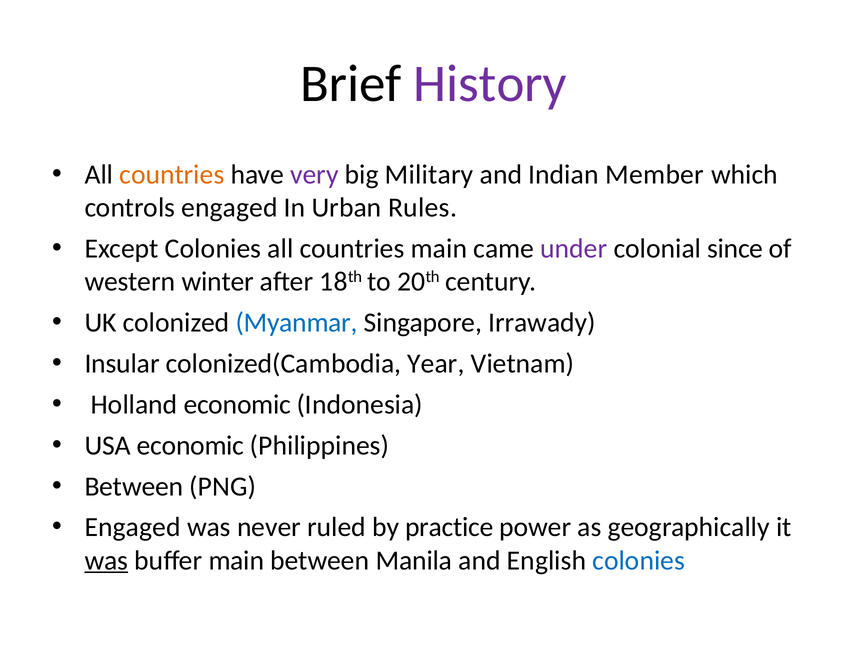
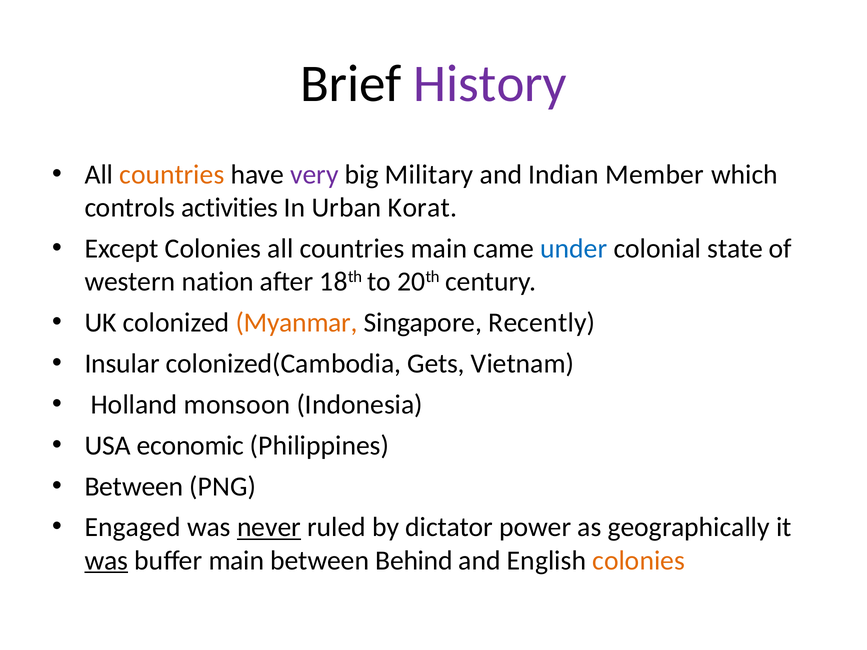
controls engaged: engaged -> activities
Rules: Rules -> Korat
under colour: purple -> blue
since: since -> state
winter: winter -> nation
Myanmar colour: blue -> orange
Irrawady: Irrawady -> Recently
Year: Year -> Gets
Holland economic: economic -> monsoon
never underline: none -> present
practice: practice -> dictator
Manila: Manila -> Behind
colonies at (639, 561) colour: blue -> orange
